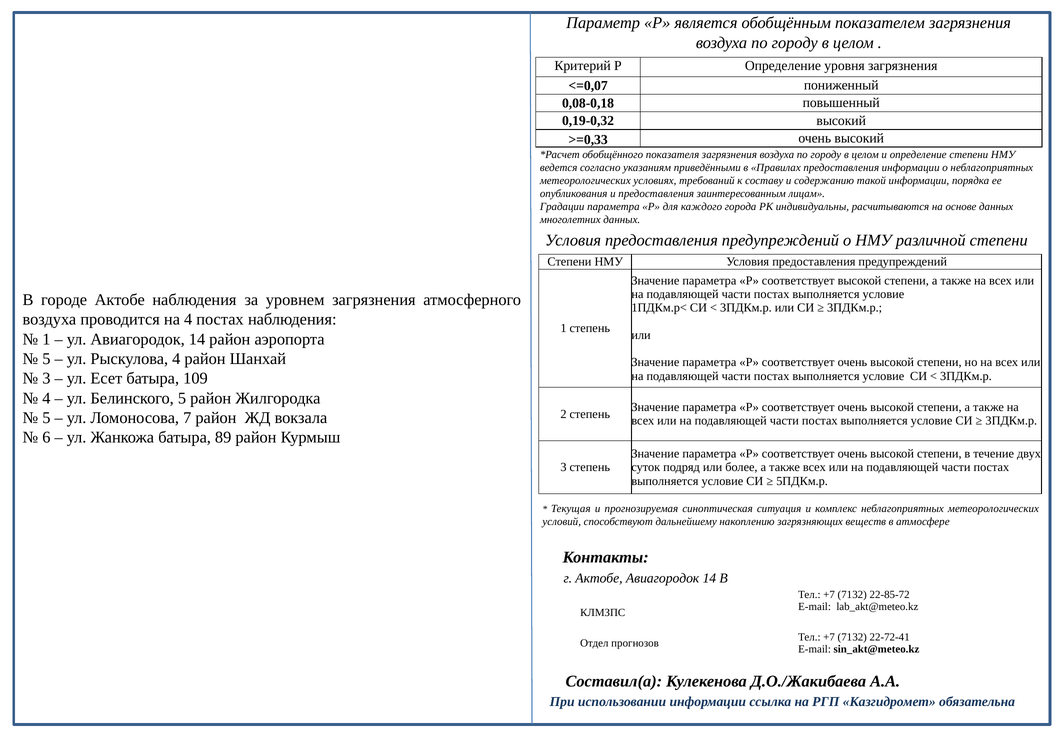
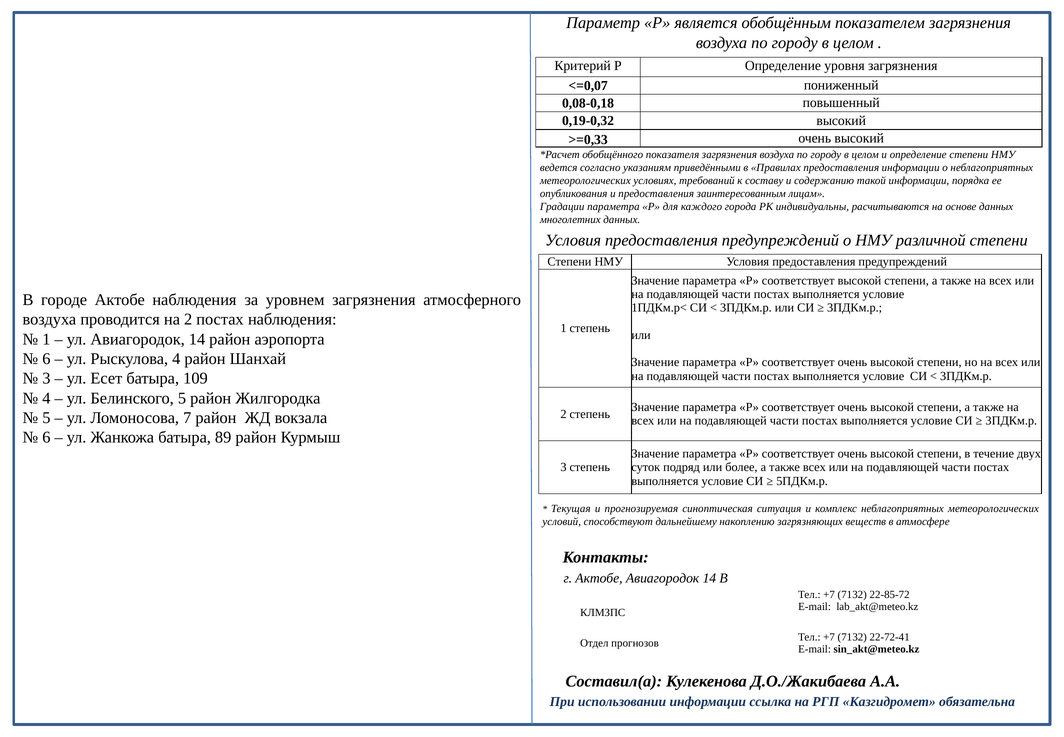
на 4: 4 -> 2
5 at (46, 359): 5 -> 6
